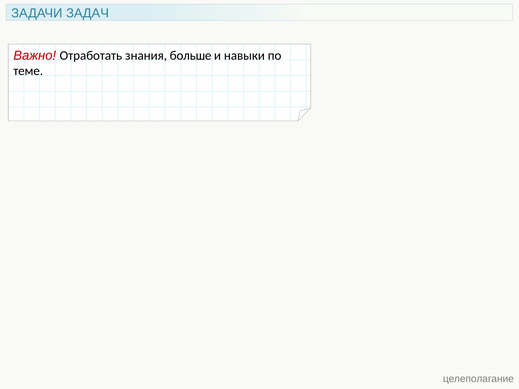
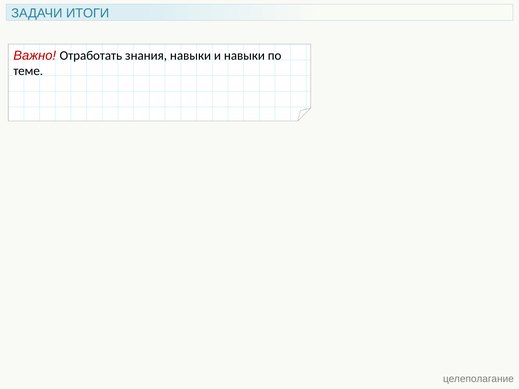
ЗАДАЧ: ЗАДАЧ -> ИТОГИ
знания больше: больше -> навыки
